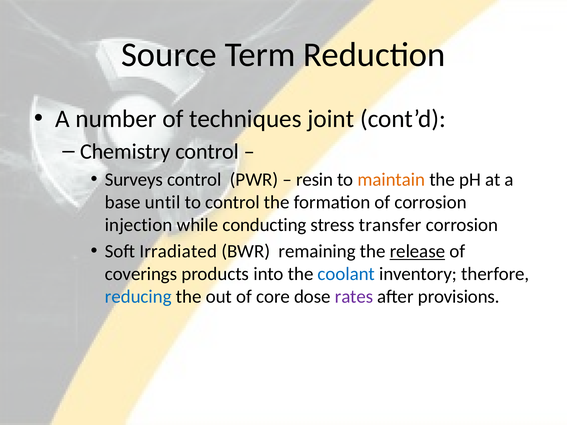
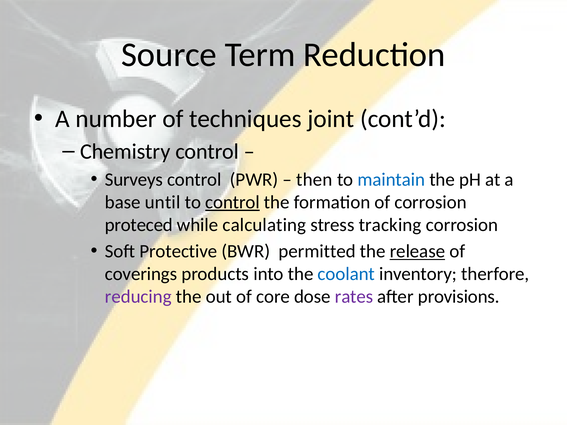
resin: resin -> then
maintain colour: orange -> blue
control at (233, 202) underline: none -> present
injection: injection -> proteced
conducting: conducting -> calculating
transfer: transfer -> tracking
Irradiated: Irradiated -> Protective
remaining: remaining -> permitted
reducing colour: blue -> purple
